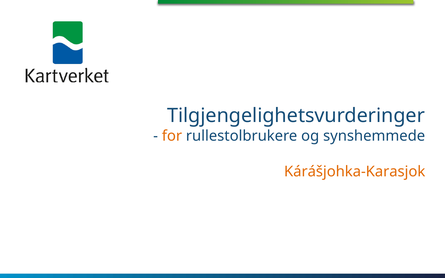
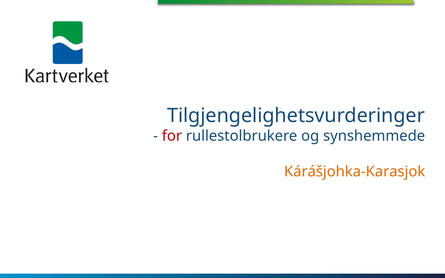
for colour: orange -> red
